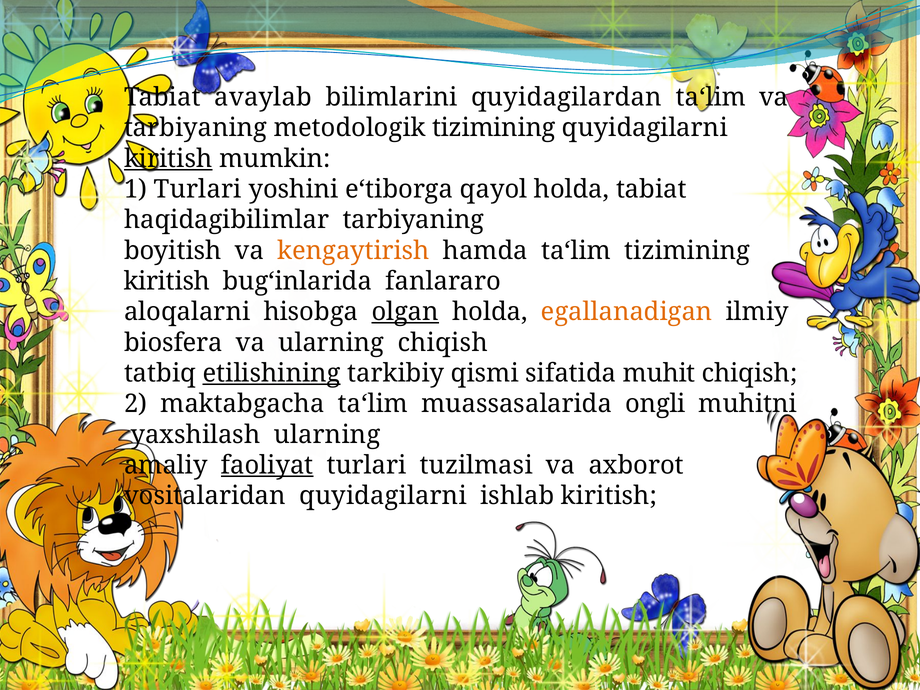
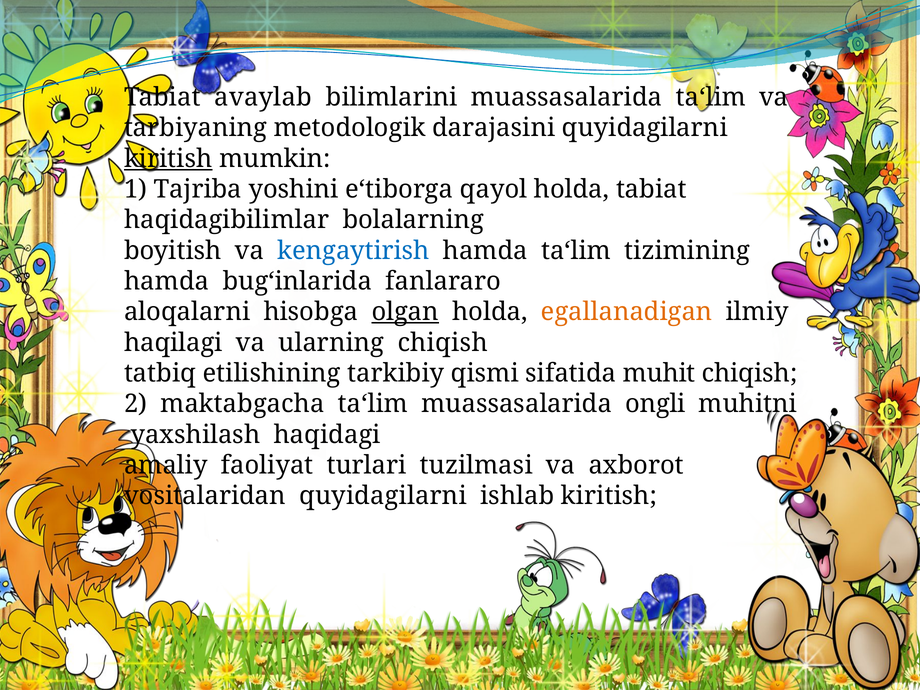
bilimlarini quyidagilardan: quyidagilardan -> muassasalarida
metodologik tizimining: tizimining -> darajasini
1 Turlari: Turlari -> Tajriba
haqidagibilimlar tarbiyaning: tarbiyaning -> bolalarning
kengaytirish colour: orange -> blue
kiritish at (167, 281): kiritish -> hamda
biosfera: biosfera -> haqilagi
etilishining underline: present -> none
yaxshilash ularning: ularning -> haqidagi
faoliyat underline: present -> none
